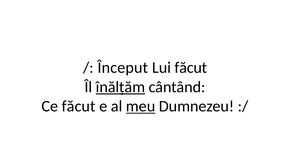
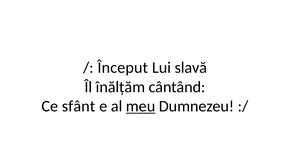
Lui făcut: făcut -> slavă
înălțăm underline: present -> none
Ce făcut: făcut -> sfânt
